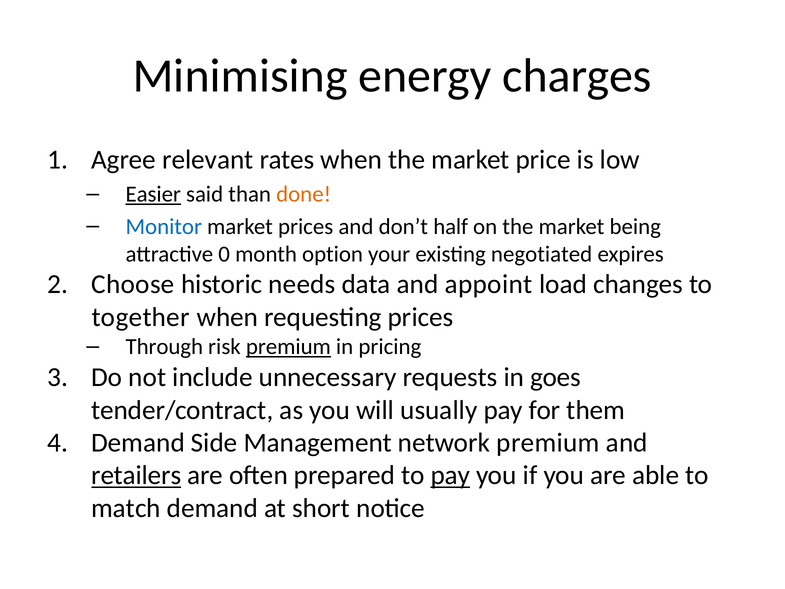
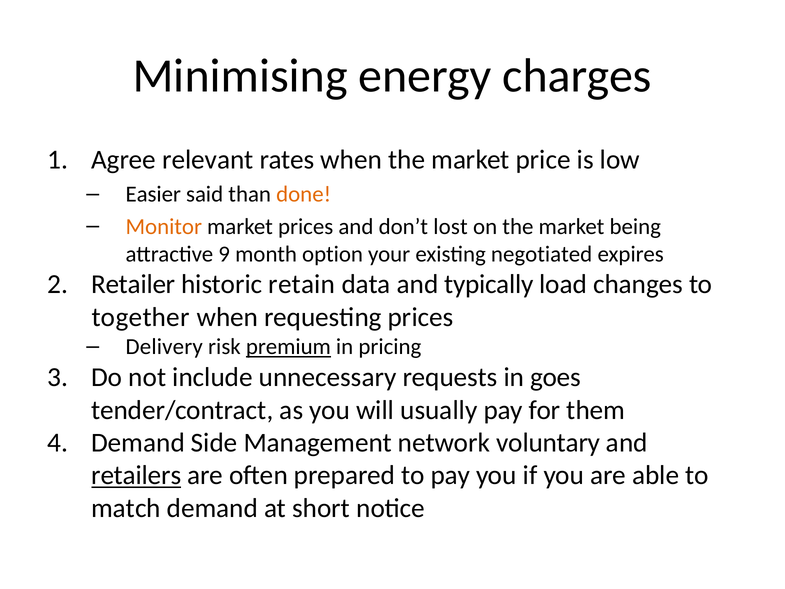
Easier underline: present -> none
Monitor colour: blue -> orange
half: half -> lost
0: 0 -> 9
Choose: Choose -> Retailer
needs: needs -> retain
appoint: appoint -> typically
Through: Through -> Delivery
network premium: premium -> voluntary
pay at (450, 475) underline: present -> none
